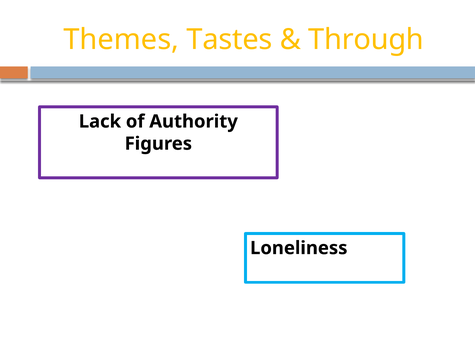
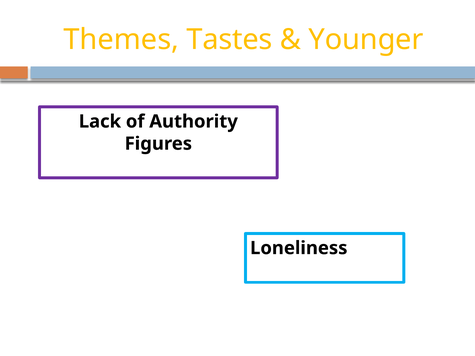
Through: Through -> Younger
